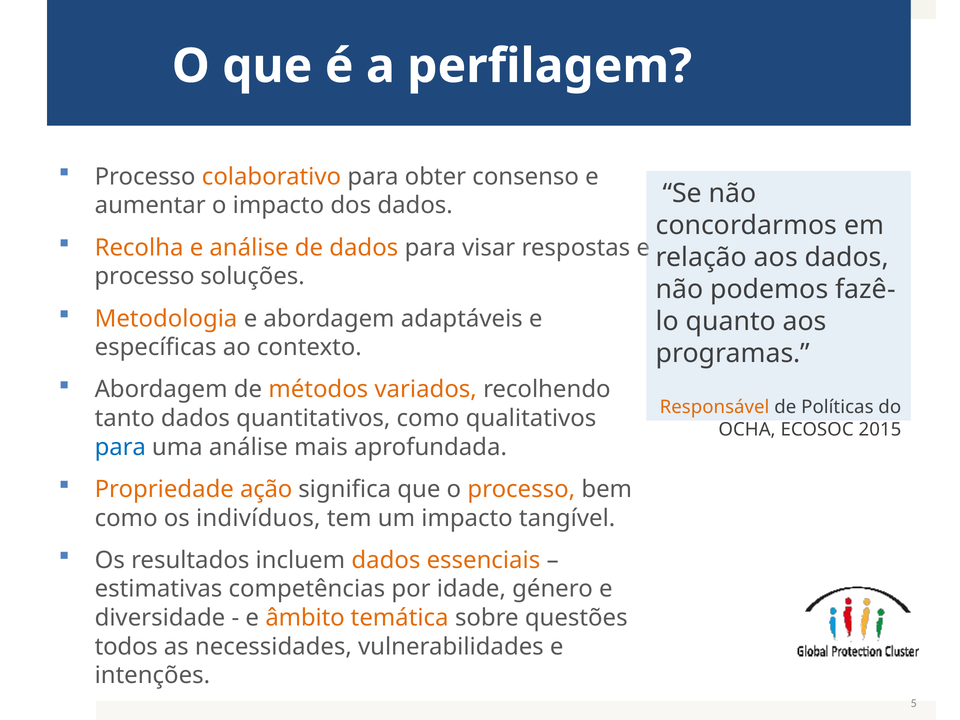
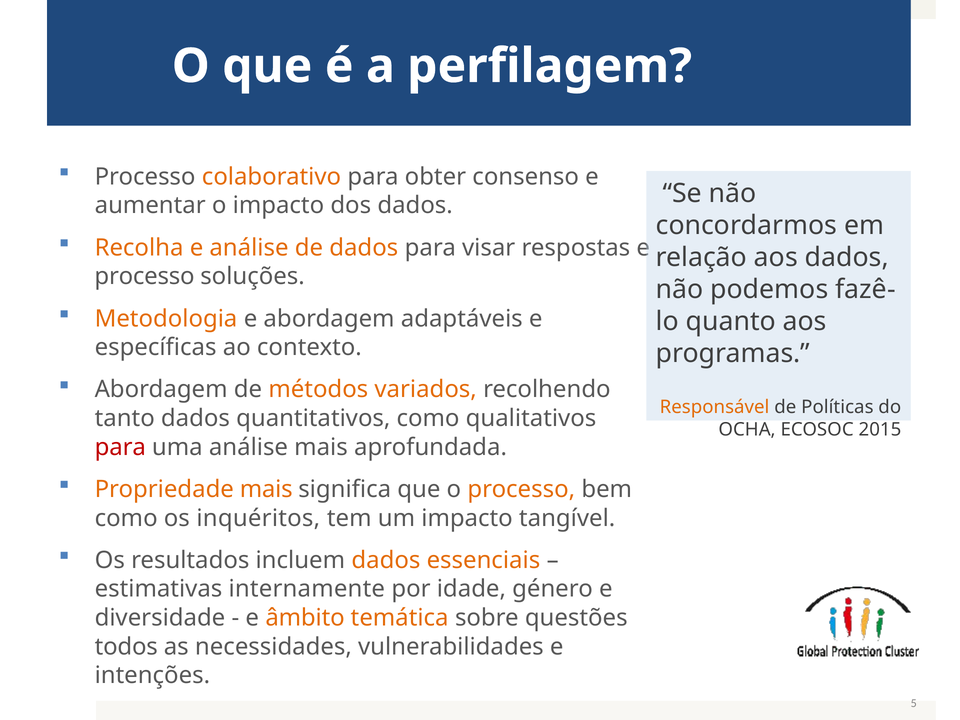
para at (120, 447) colour: blue -> red
Propriedade ação: ação -> mais
indivíduos: indivíduos -> inquéritos
competências: competências -> internamente
